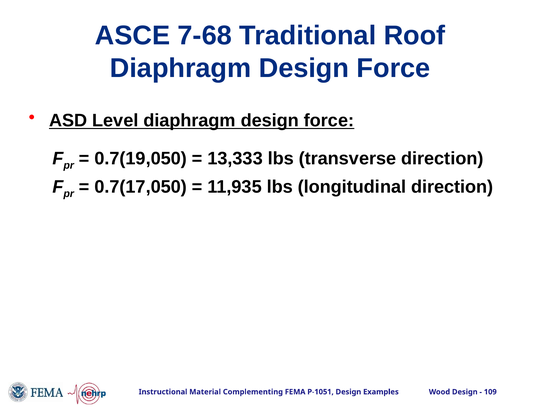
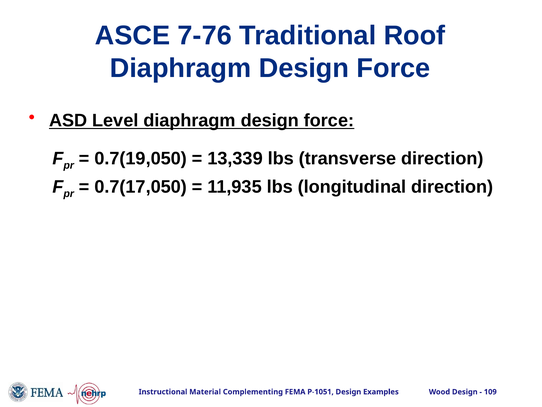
7-68: 7-68 -> 7-76
13,333: 13,333 -> 13,339
